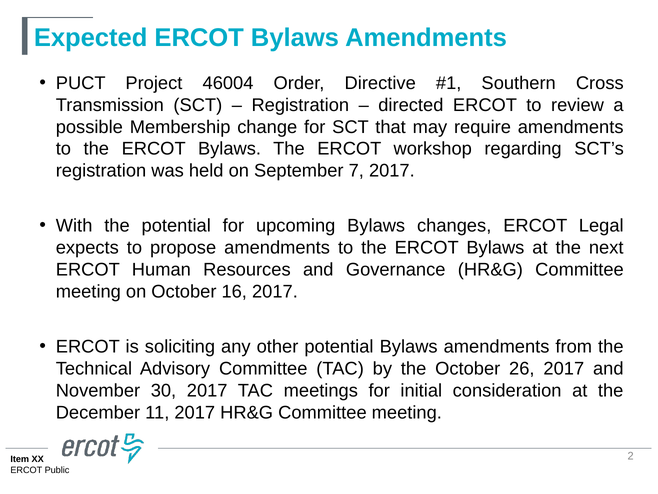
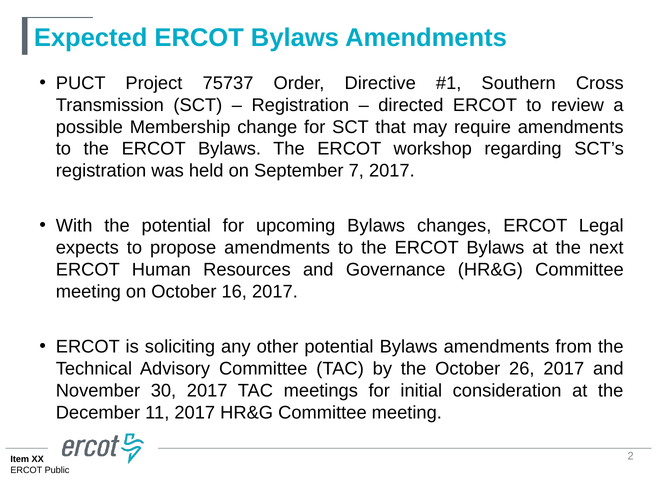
46004: 46004 -> 75737
